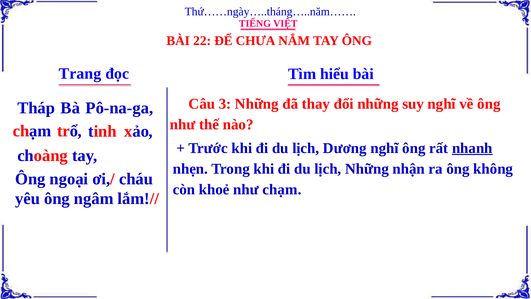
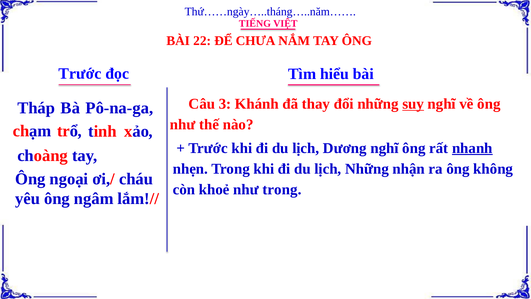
Trang at (80, 73): Trang -> Trước
3 Những: Những -> Khánh
suy underline: none -> present
như chạm: chạm -> trong
